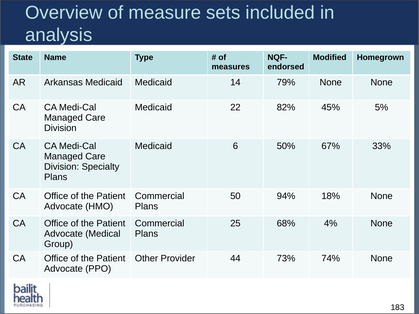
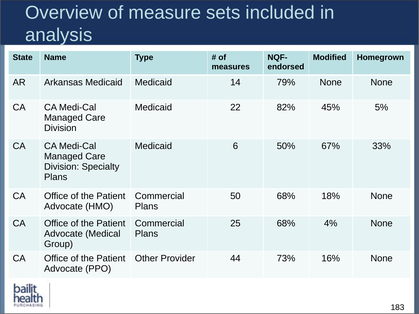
50 94%: 94% -> 68%
74%: 74% -> 16%
